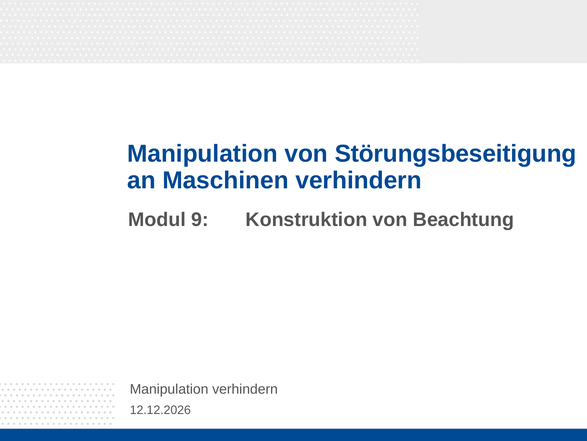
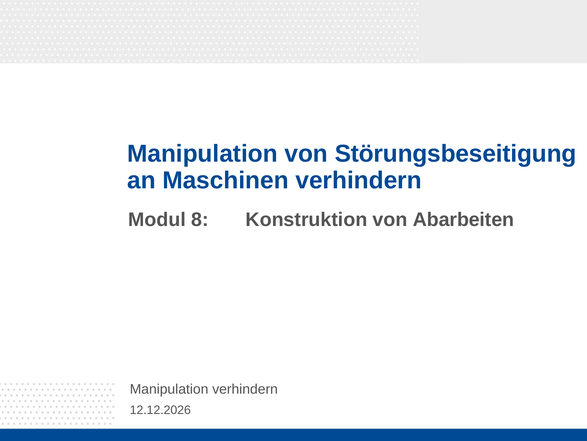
9: 9 -> 8
Beachtung: Beachtung -> Abarbeiten
